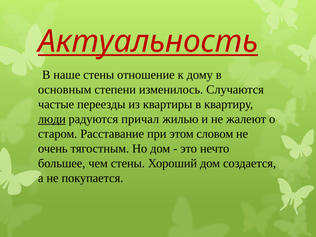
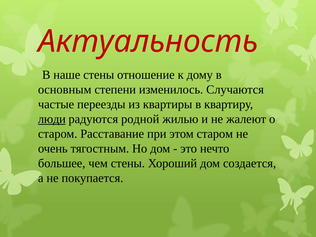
Актуальность underline: present -> none
причал: причал -> родной
этом словом: словом -> старом
